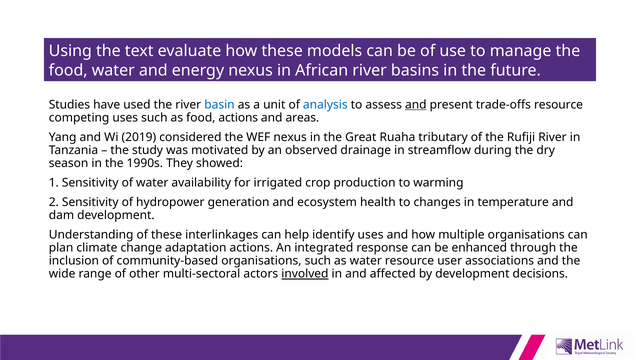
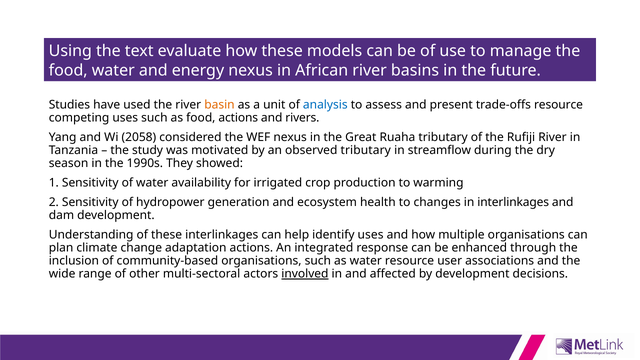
basin colour: blue -> orange
and at (416, 105) underline: present -> none
areas: areas -> rivers
2019: 2019 -> 2058
observed drainage: drainage -> tributary
in temperature: temperature -> interlinkages
